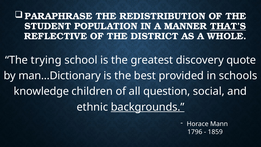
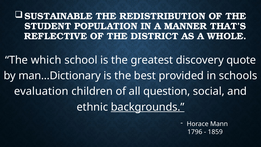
PARAPHRASE: PARAPHRASE -> SUSTAINABLE
THAT’S underline: present -> none
trying: trying -> which
knowledge: knowledge -> evaluation
